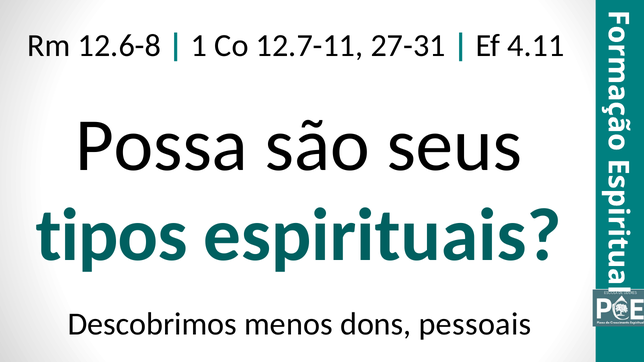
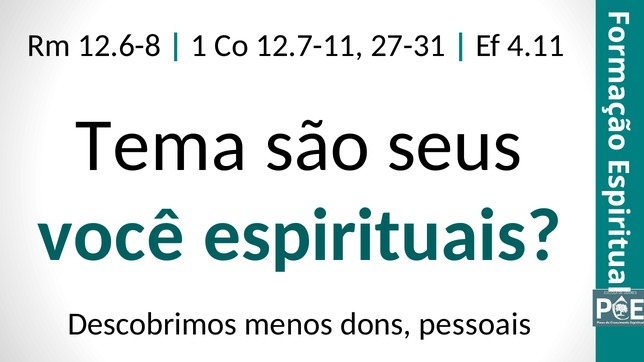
Possa: Possa -> Tema
tipos: tipos -> você
